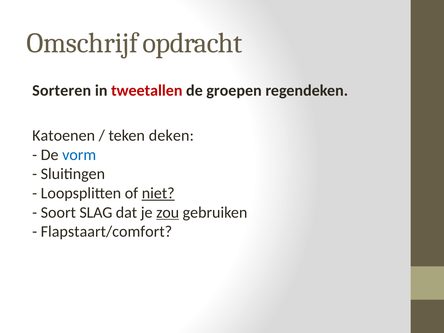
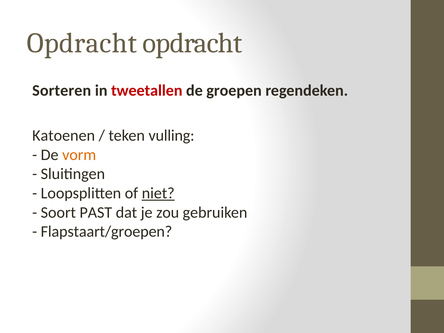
Omschrijf at (82, 43): Omschrijf -> Opdracht
deken: deken -> vulling
vorm colour: blue -> orange
SLAG: SLAG -> PAST
zou underline: present -> none
Flapstaart/comfort: Flapstaart/comfort -> Flapstaart/groepen
